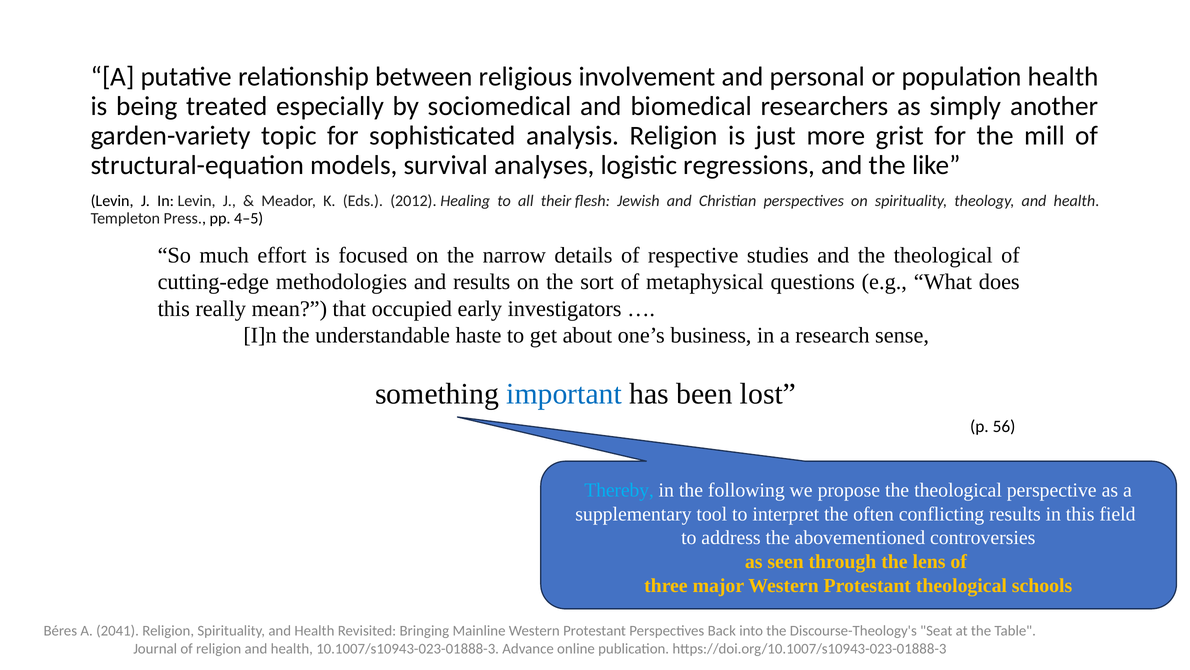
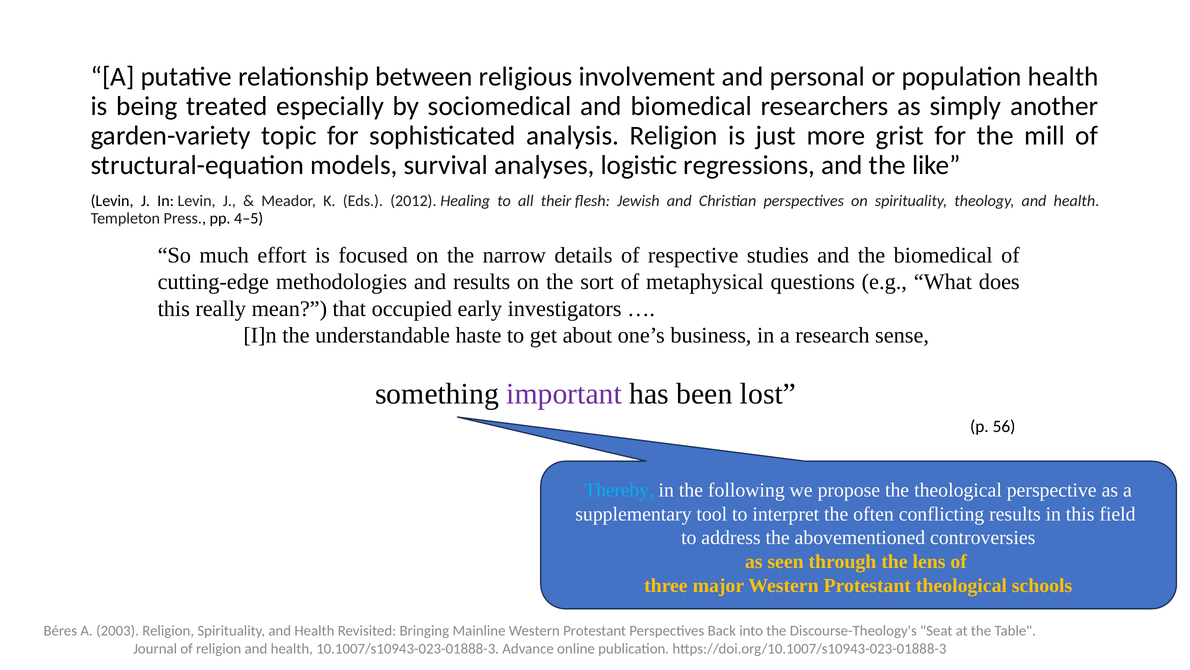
and the theological: theological -> biomedical
important colour: blue -> purple
2041: 2041 -> 2003
